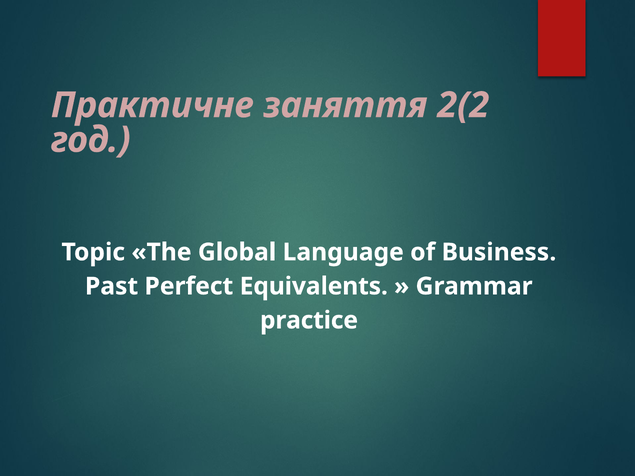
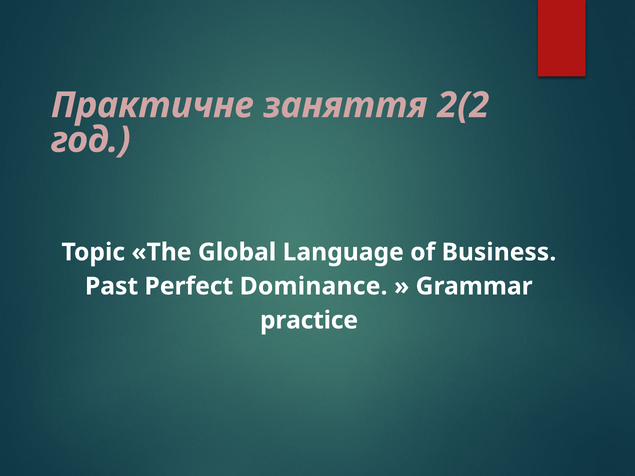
Equivalents: Equivalents -> Dominance
